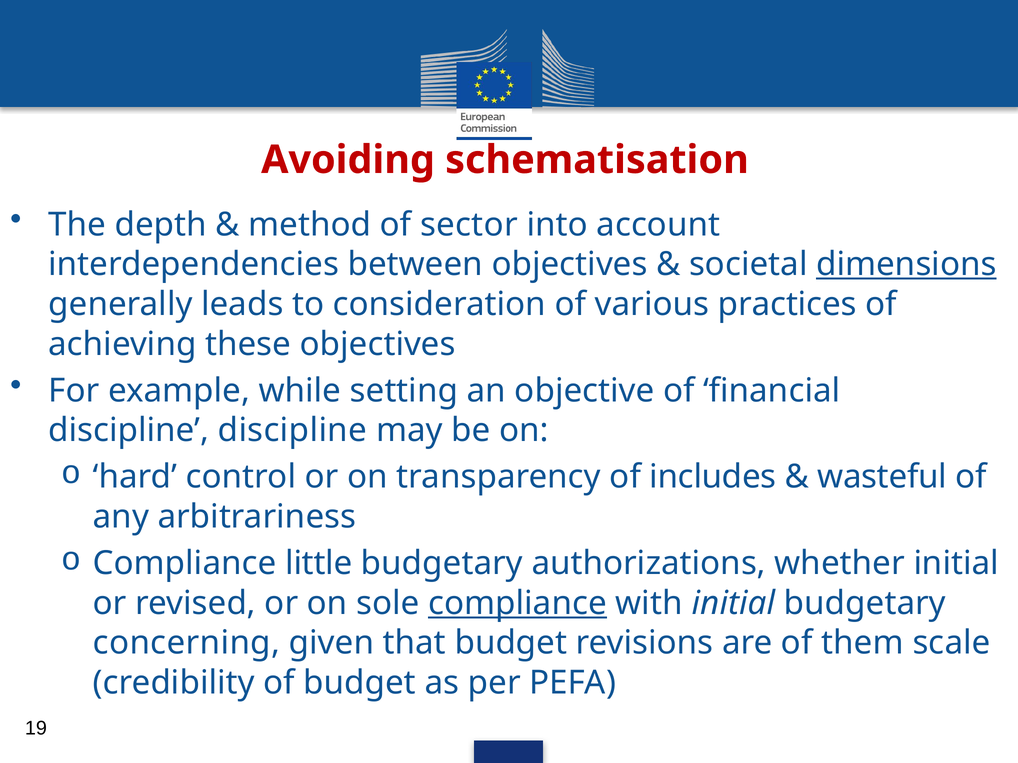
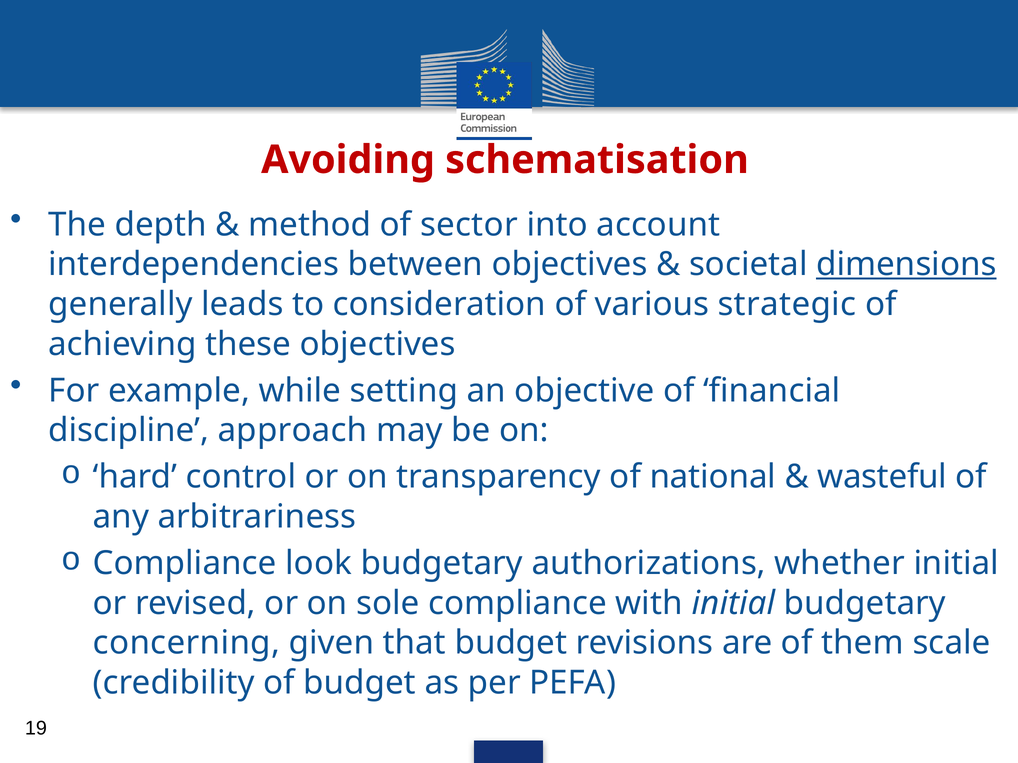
practices: practices -> strategic
discipline discipline: discipline -> approach
includes: includes -> national
little: little -> look
compliance at (517, 604) underline: present -> none
